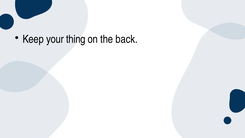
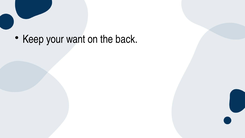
thing: thing -> want
